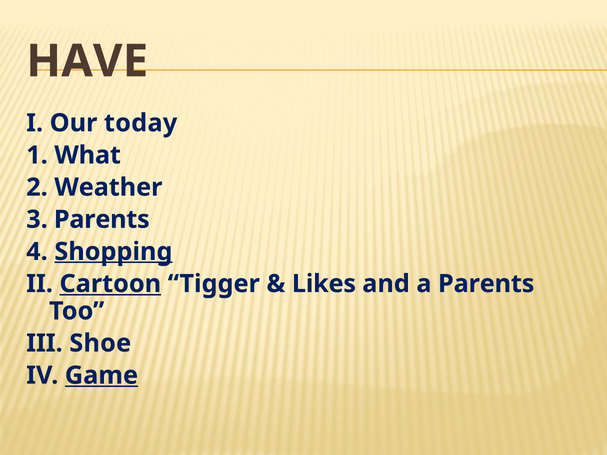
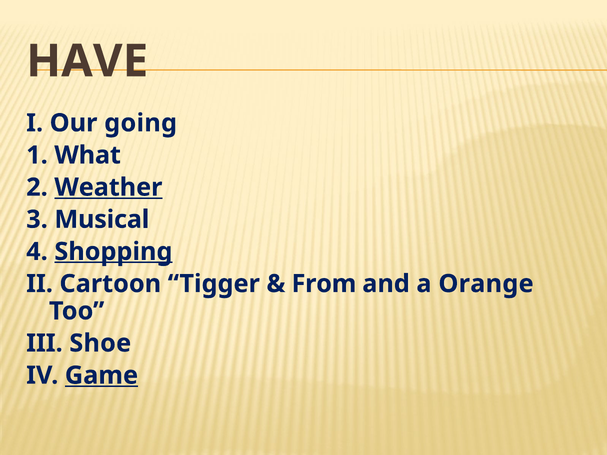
today: today -> going
Weather underline: none -> present
3 Parents: Parents -> Musical
Cartoon underline: present -> none
Likes: Likes -> From
a Parents: Parents -> Orange
